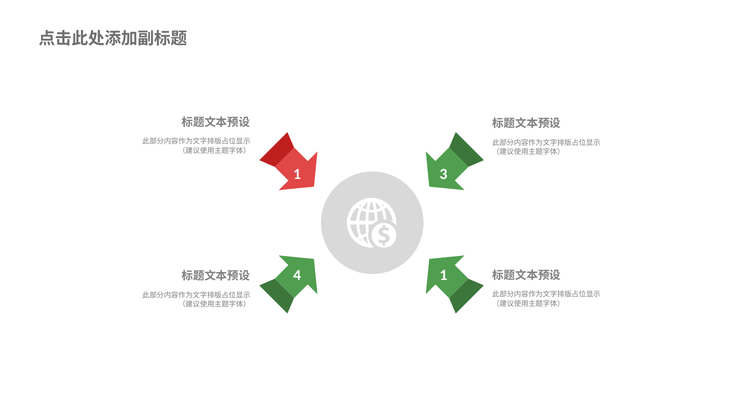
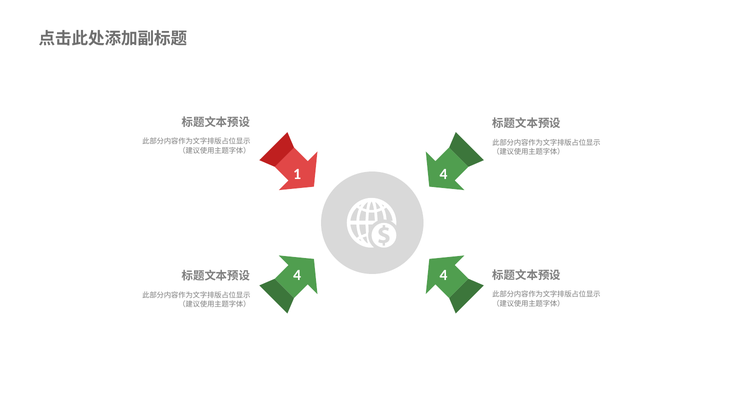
1 3: 3 -> 4
1 at (444, 275): 1 -> 4
